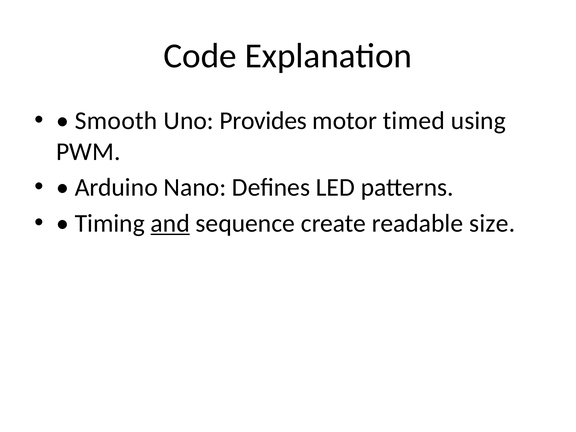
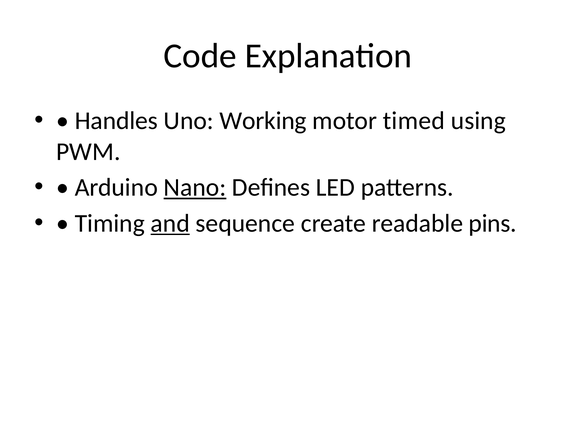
Smooth: Smooth -> Handles
Provides: Provides -> Working
Nano underline: none -> present
size: size -> pins
